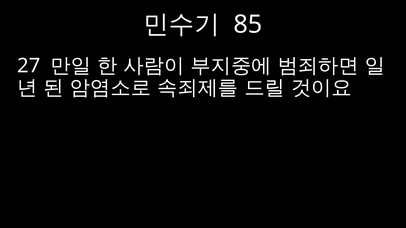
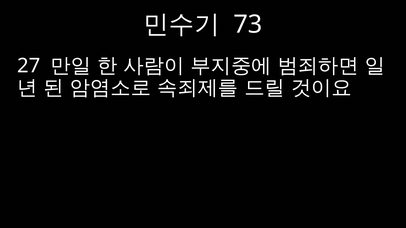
85: 85 -> 73
